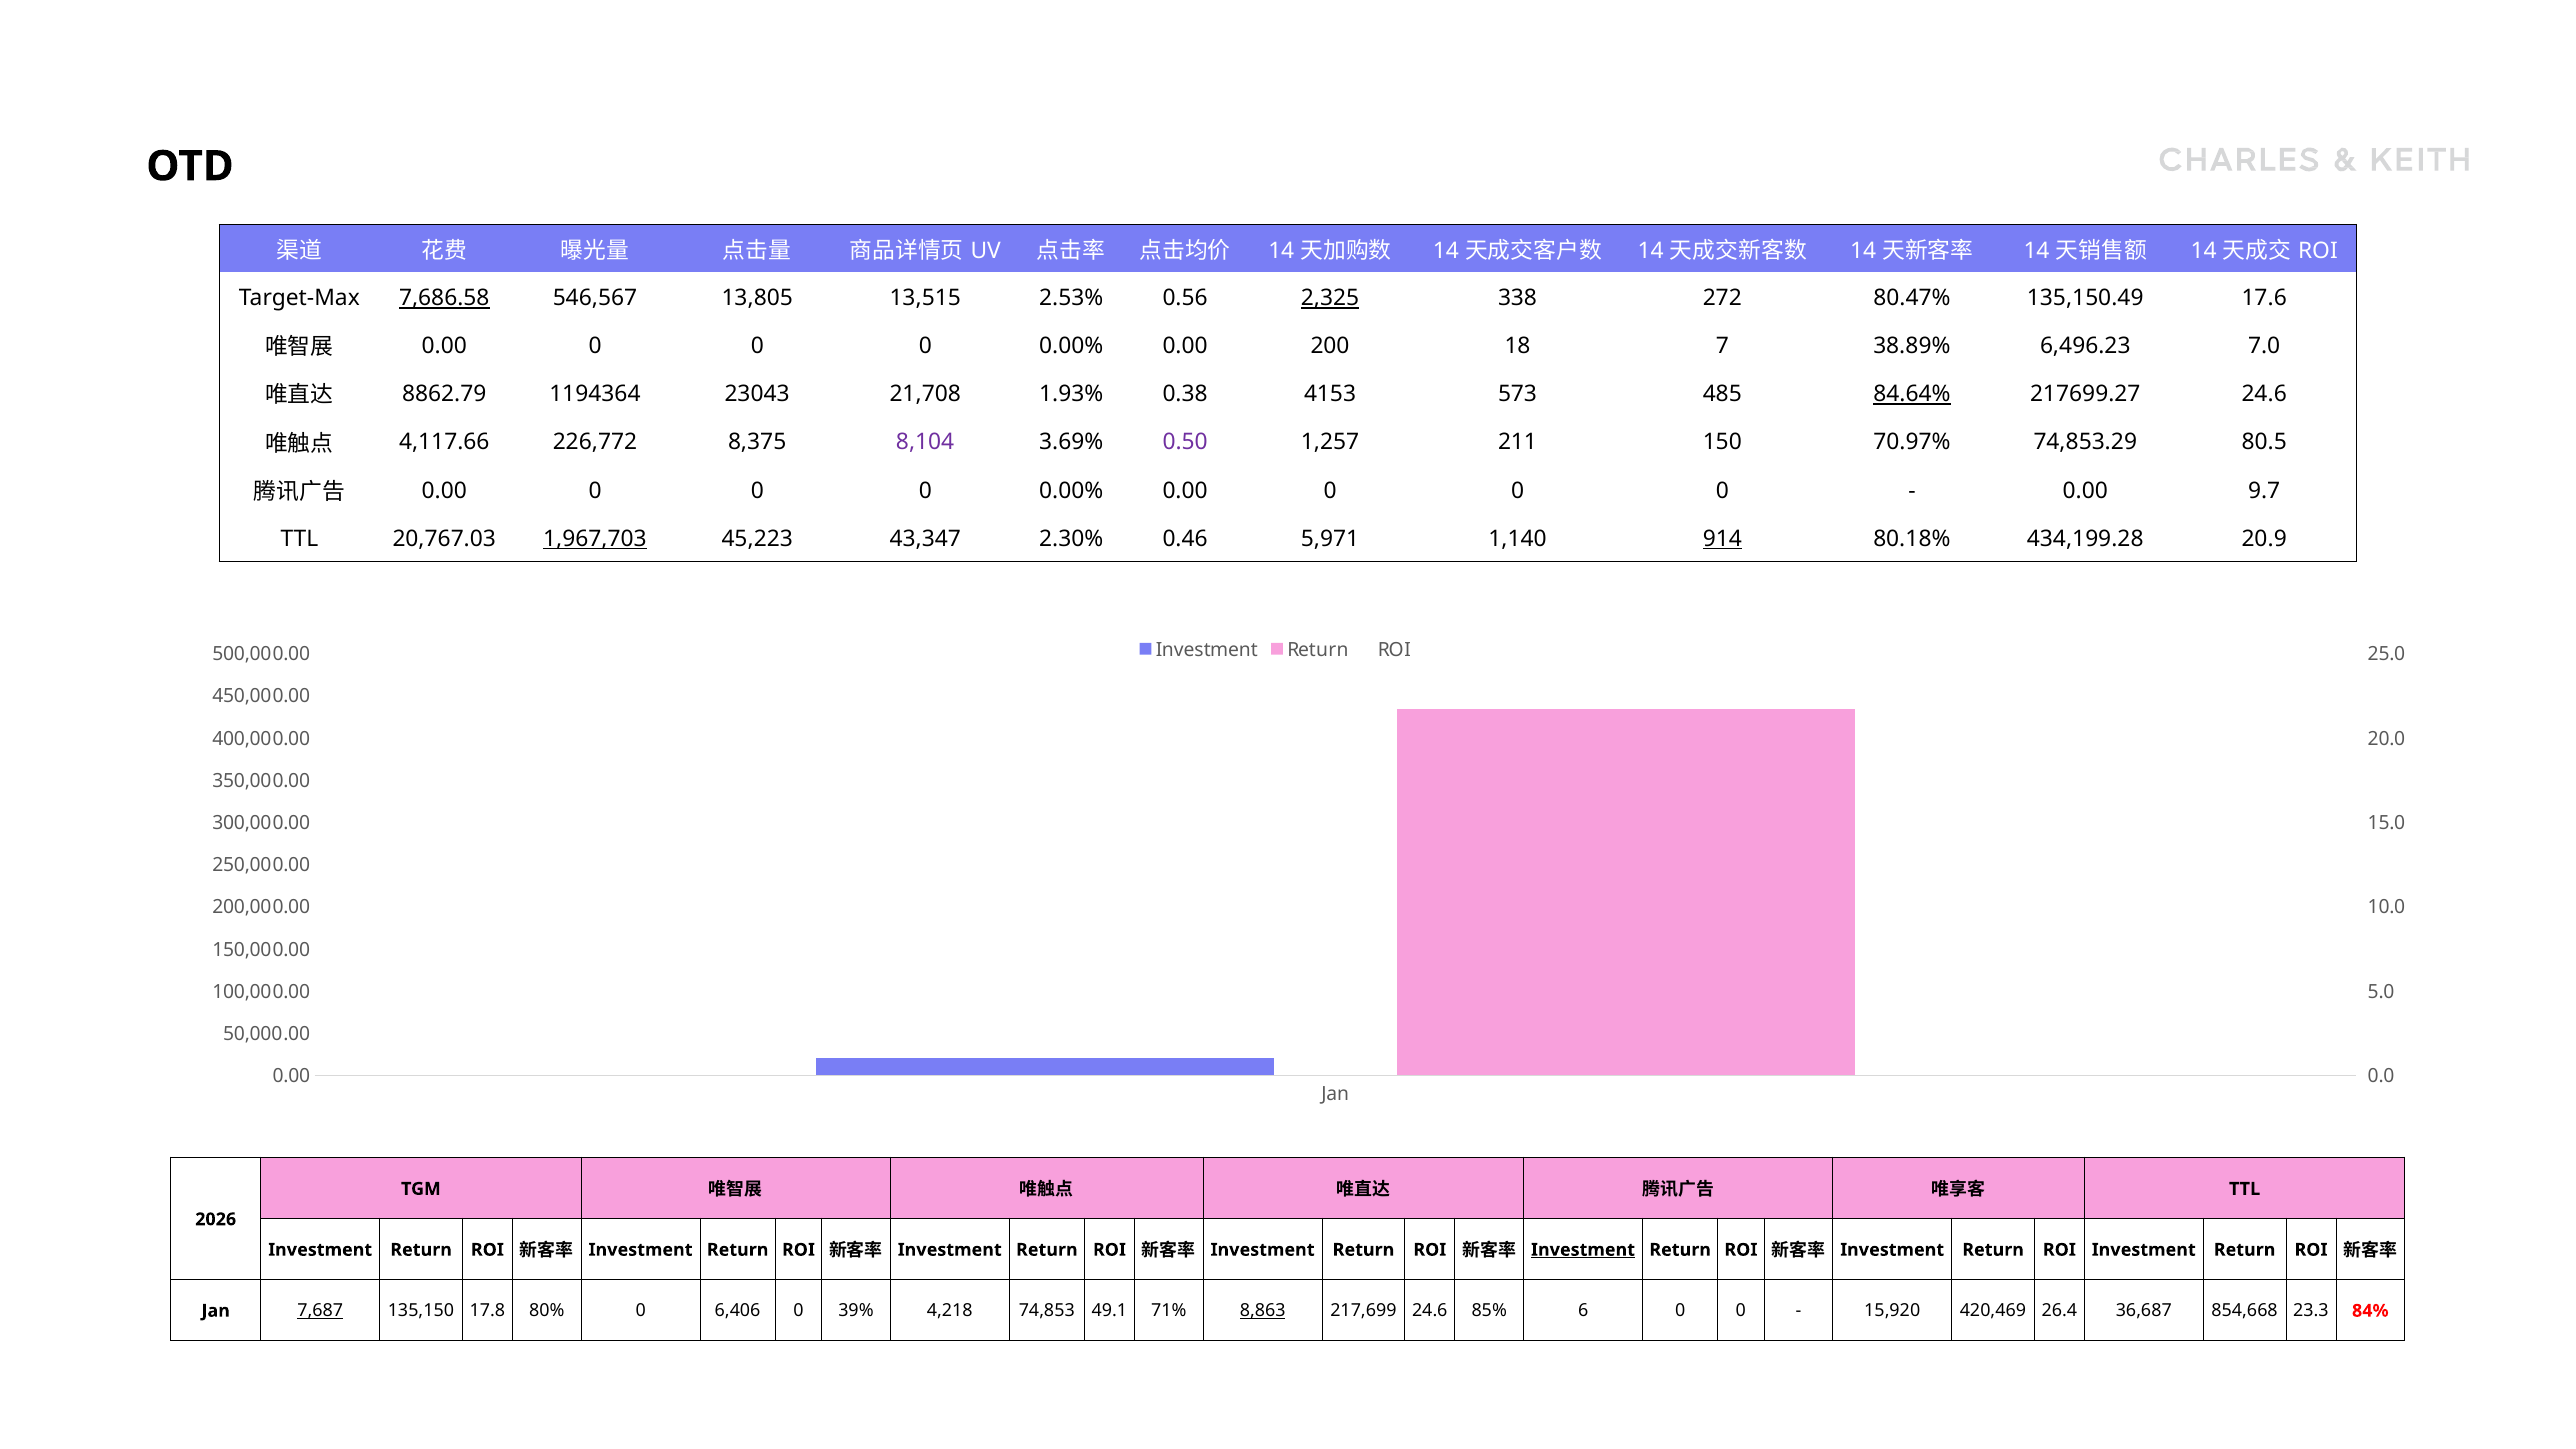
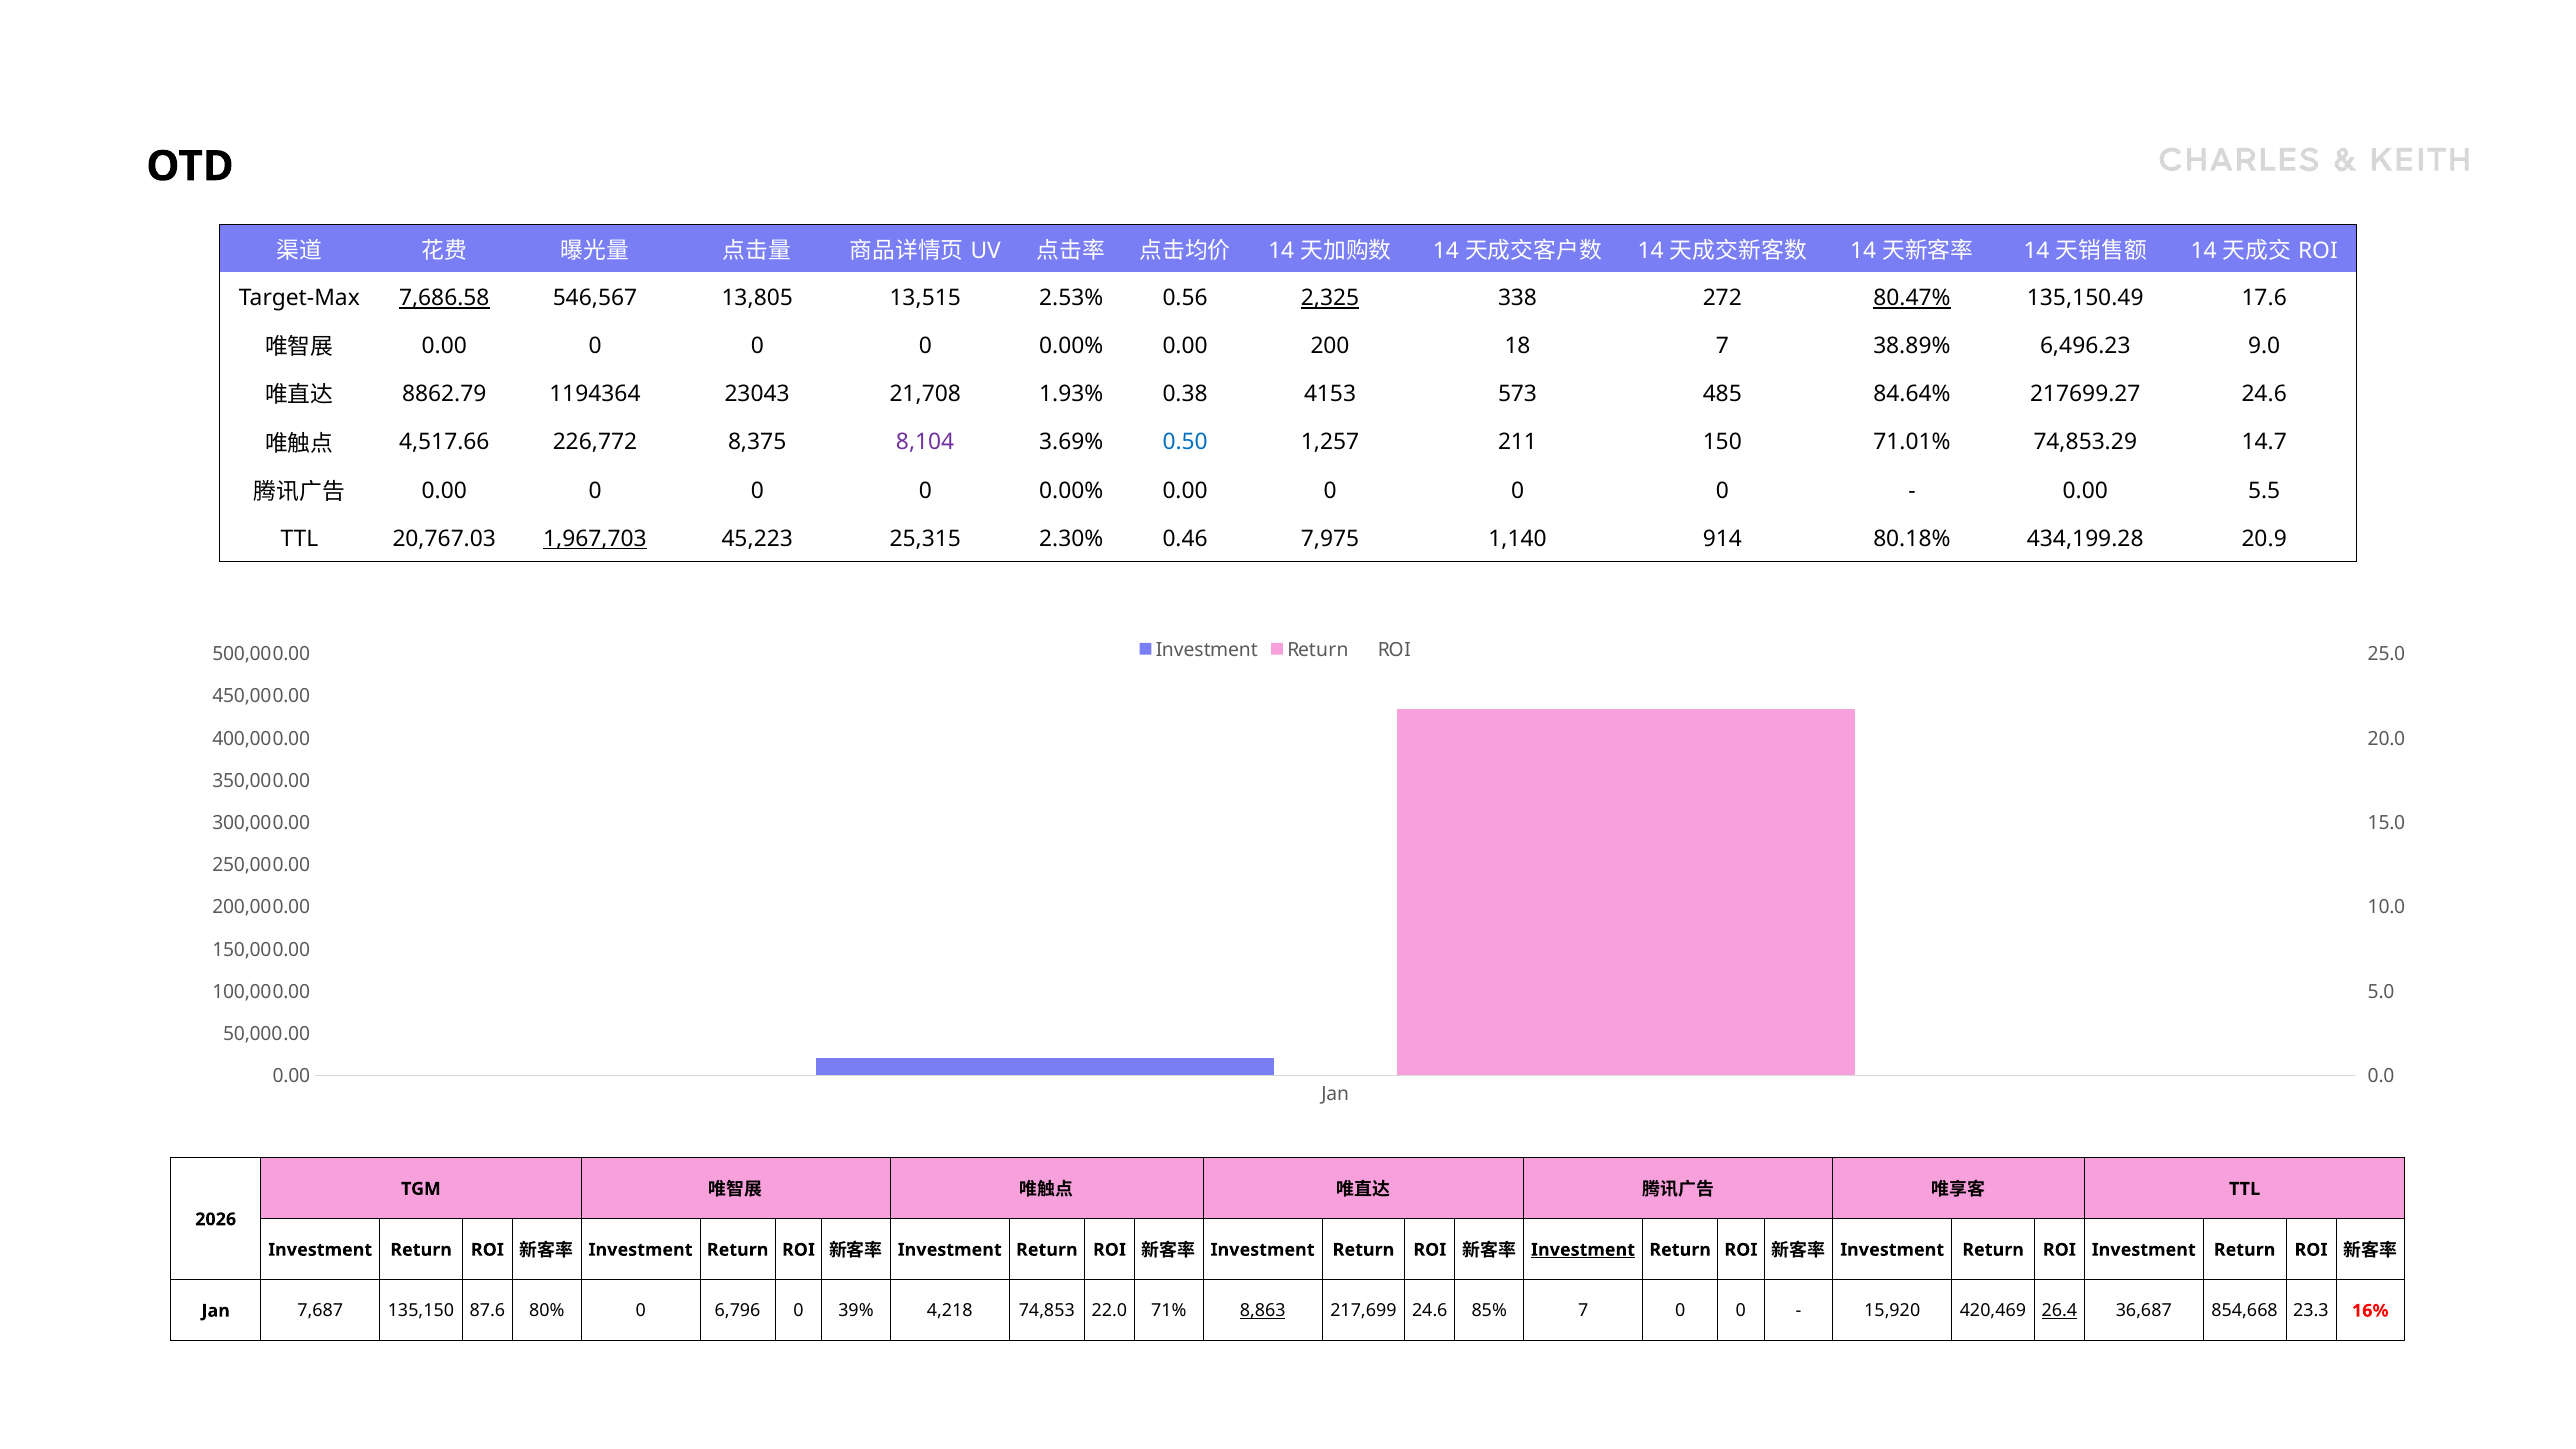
80.47% underline: none -> present
7.0: 7.0 -> 9.0
84.64% underline: present -> none
4,117.66: 4,117.66 -> 4,517.66
0.50 colour: purple -> blue
70.97%: 70.97% -> 71.01%
80.5: 80.5 -> 14.7
9.7: 9.7 -> 5.5
43,347: 43,347 -> 25,315
5,971: 5,971 -> 7,975
914 underline: present -> none
7,687 underline: present -> none
17.8: 17.8 -> 87.6
6,406: 6,406 -> 6,796
49.1: 49.1 -> 22.0
85% 6: 6 -> 7
26.4 underline: none -> present
84%: 84% -> 16%
